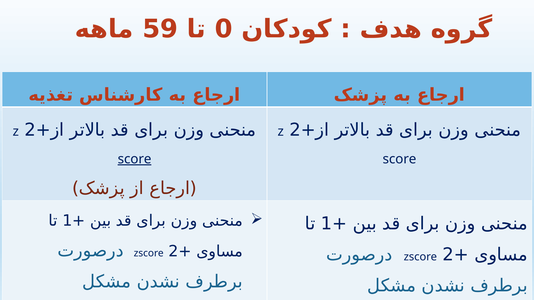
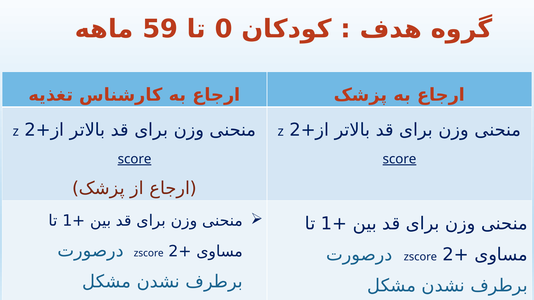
score at (399, 159) underline: none -> present
